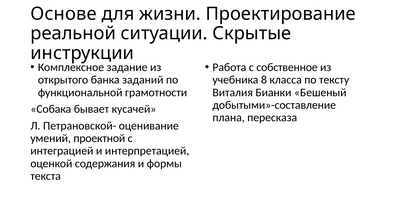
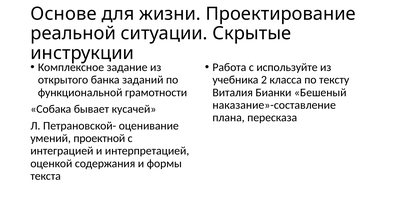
собственное: собственное -> используйте
8: 8 -> 2
добытыми»-составление: добытыми»-составление -> наказание»-составление
